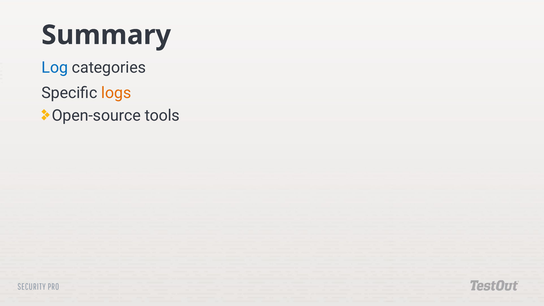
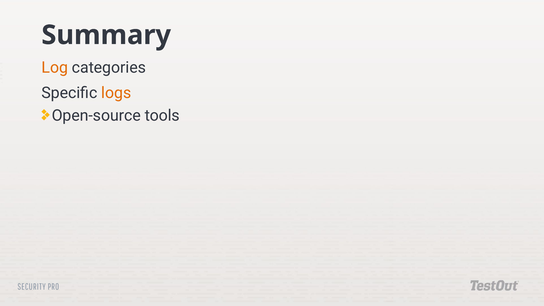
Log colour: blue -> orange
